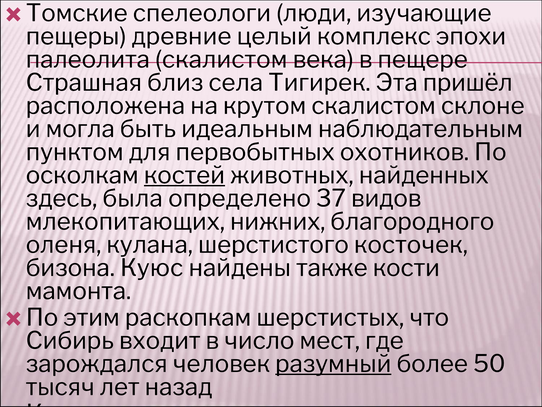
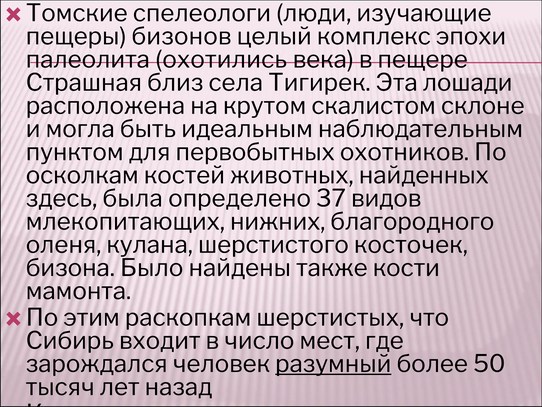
древние: древние -> бизонов
палеолита скалистом: скалистом -> охотились
пришёл: пришёл -> лошади
костей underline: present -> none
Куюс: Куюс -> Было
